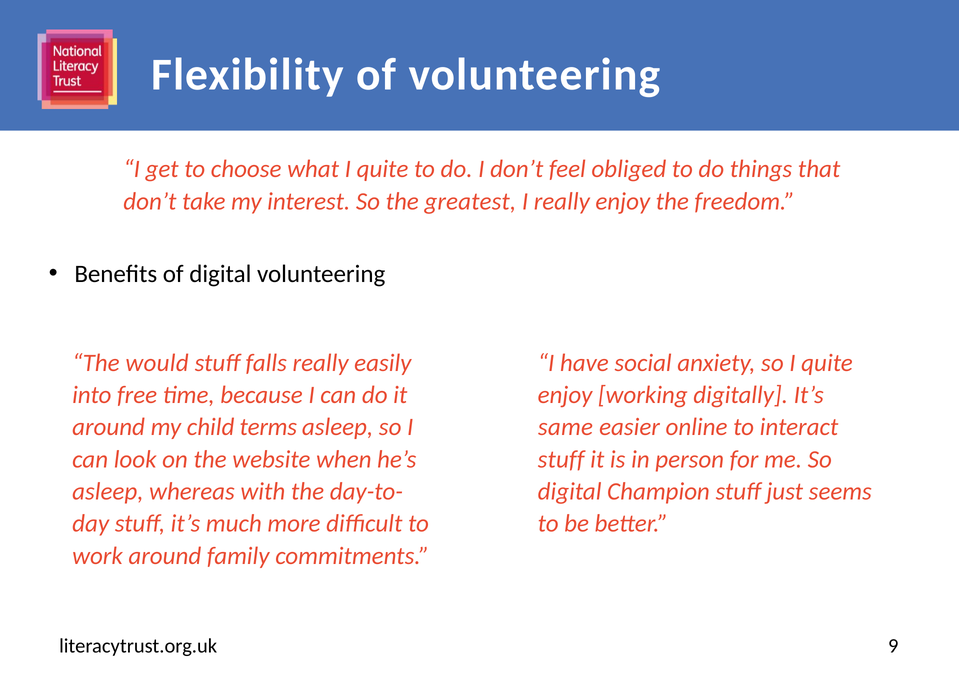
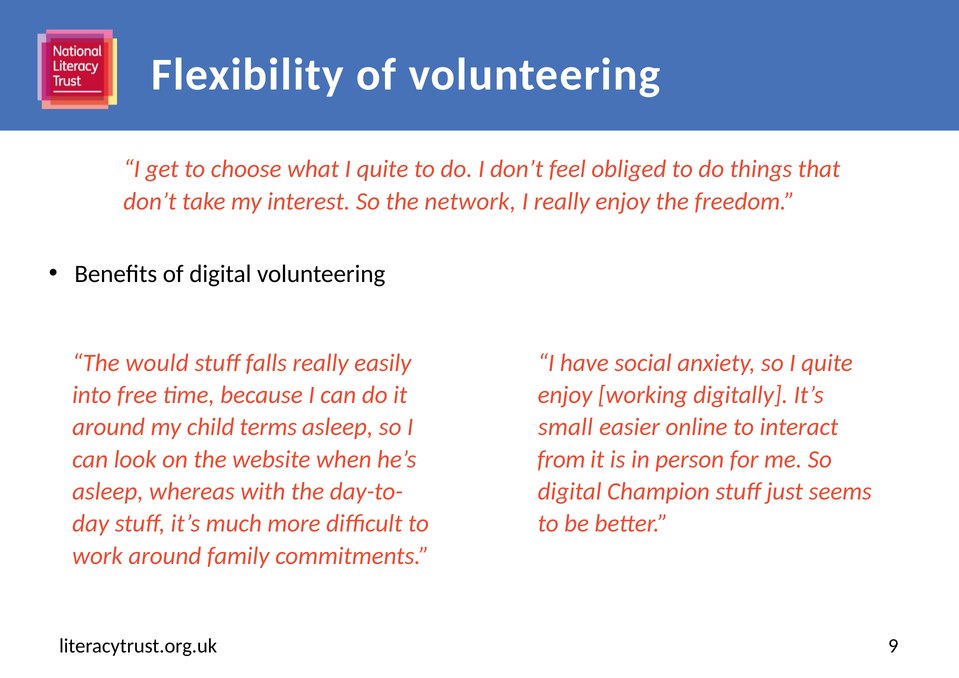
greatest: greatest -> network
same: same -> small
stuff at (561, 459): stuff -> from
